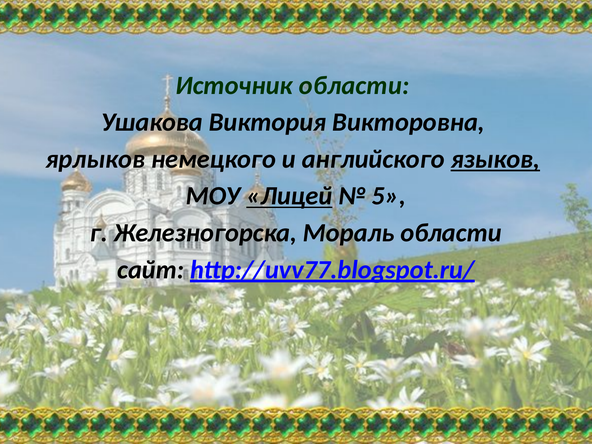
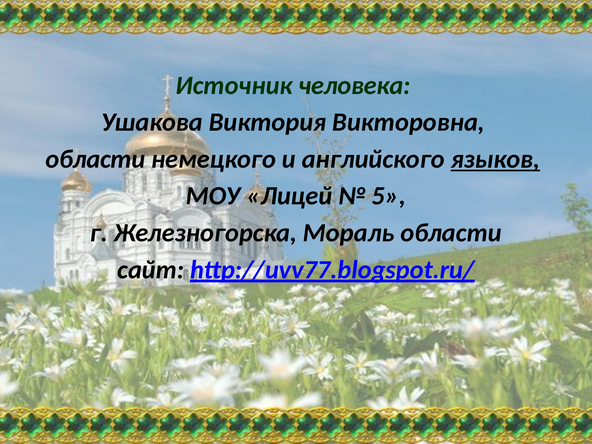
Источник области: области -> человека
ярлыков at (95, 159): ярлыков -> области
Лицей underline: present -> none
